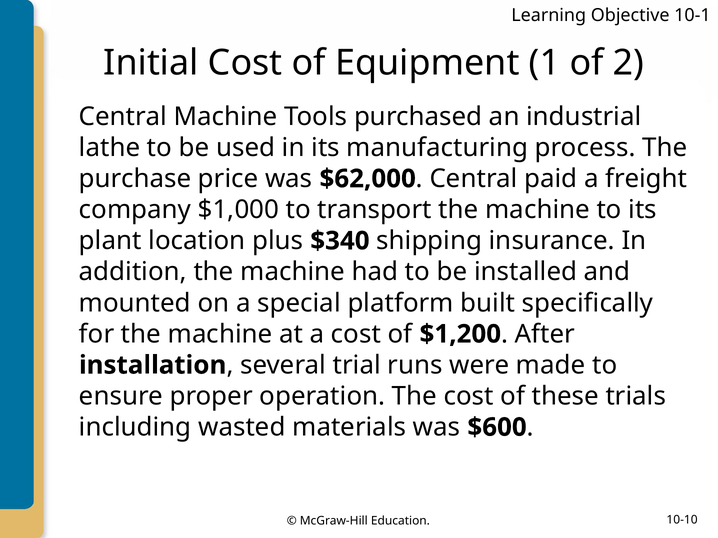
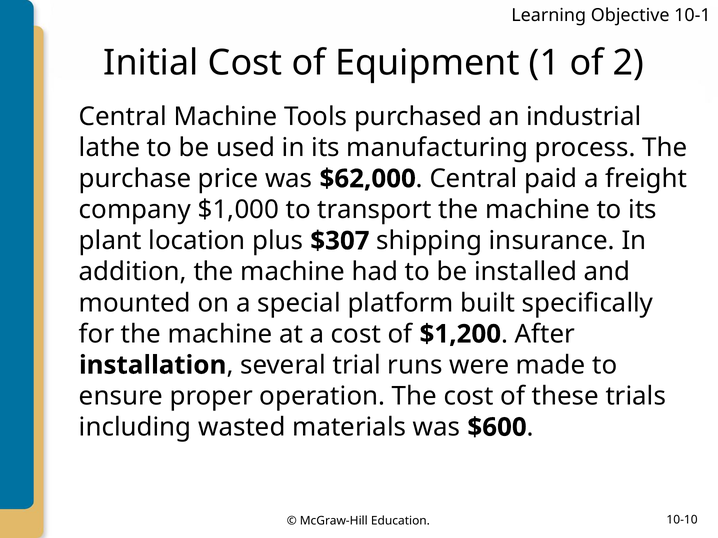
$340: $340 -> $307
